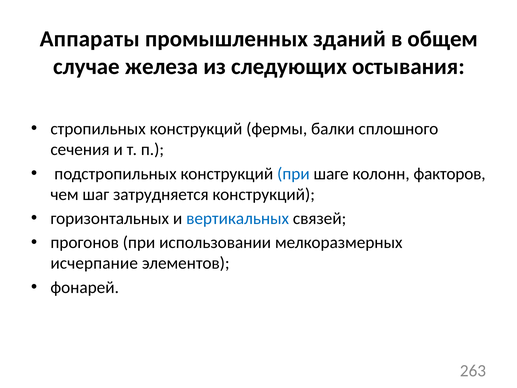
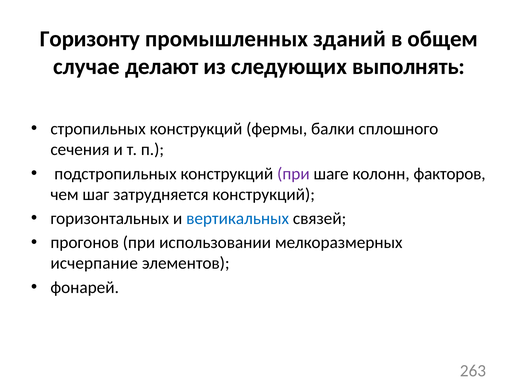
Аппараты: Аппараты -> Горизонту
железа: железа -> делают
остывания: остывания -> выполнять
при at (293, 174) colour: blue -> purple
